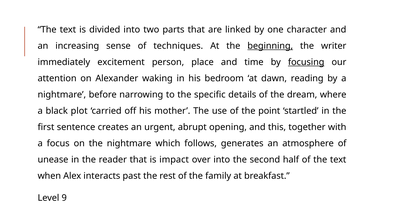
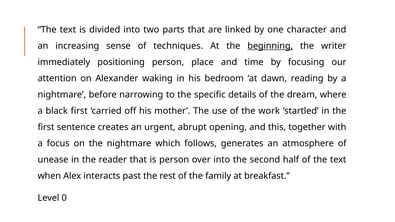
excitement: excitement -> positioning
focusing underline: present -> none
black plot: plot -> first
point: point -> work
is impact: impact -> person
9: 9 -> 0
